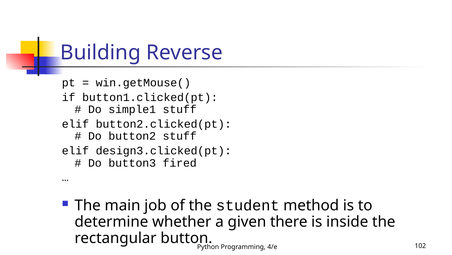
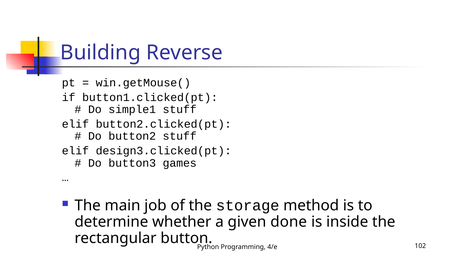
fired: fired -> games
student: student -> storage
there: there -> done
